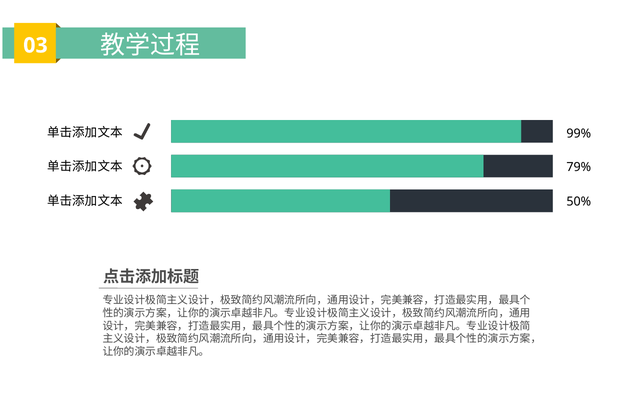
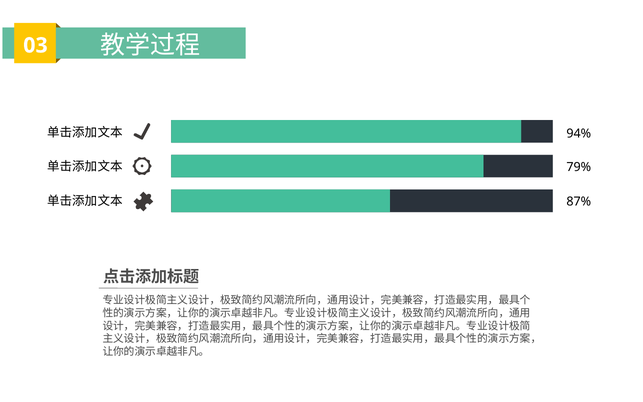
99%: 99% -> 94%
50%: 50% -> 87%
